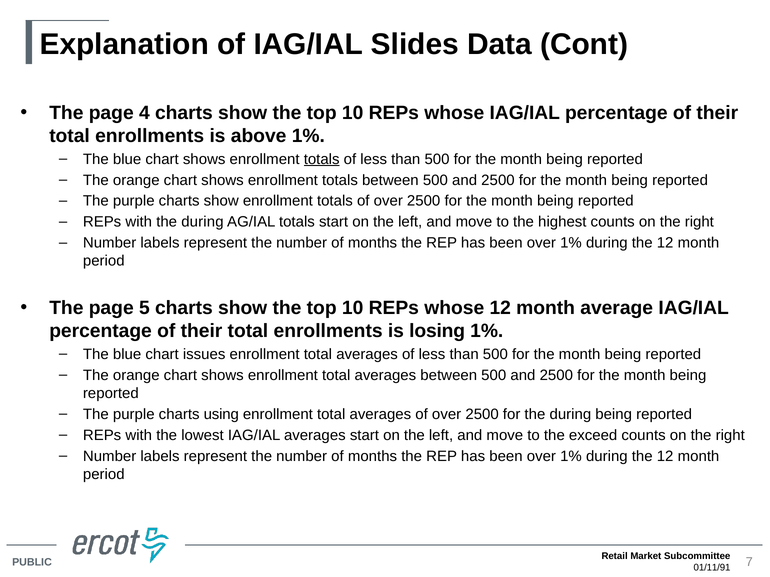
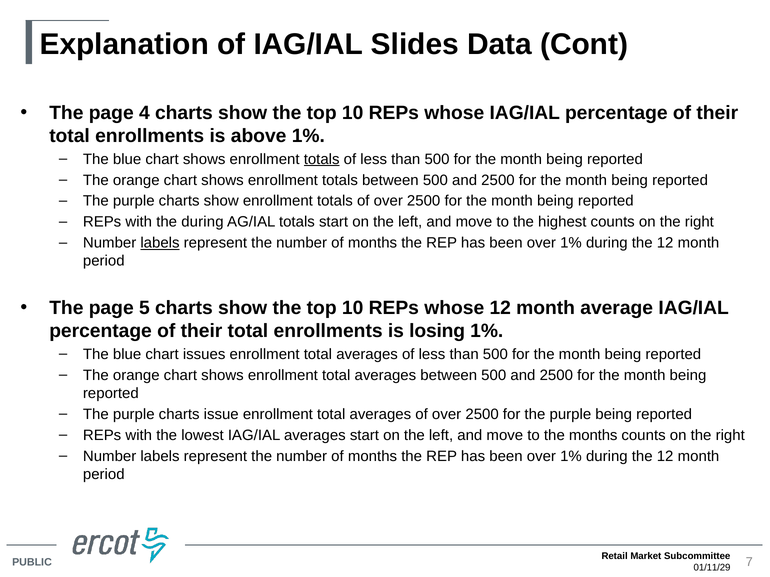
labels at (160, 243) underline: none -> present
using: using -> issue
for the during: during -> purple
the exceed: exceed -> months
01/11/91: 01/11/91 -> 01/11/29
